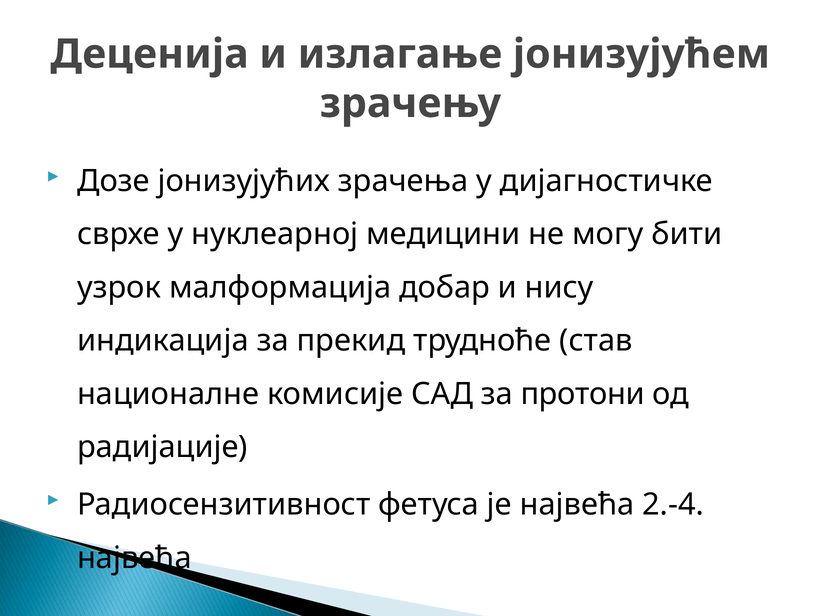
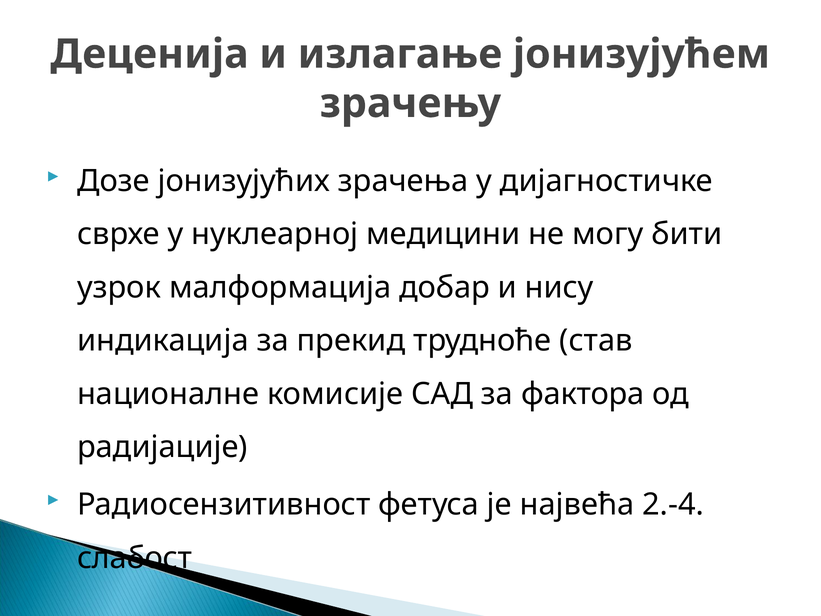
протони: протони -> фактора
највећа at (134, 558): највећа -> слабост
